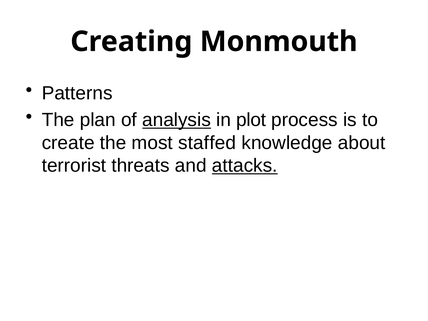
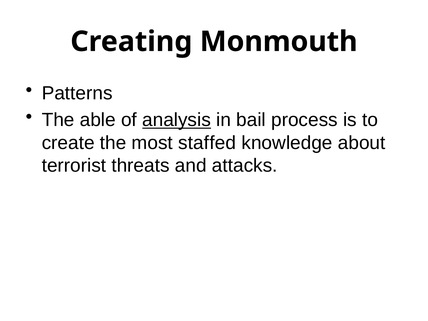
plan: plan -> able
plot: plot -> bail
attacks underline: present -> none
